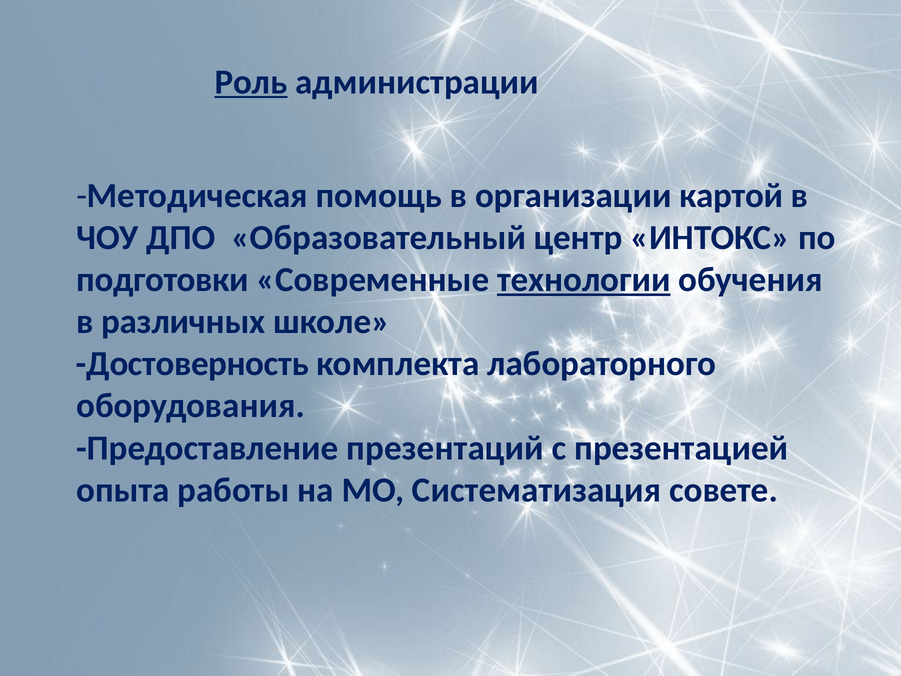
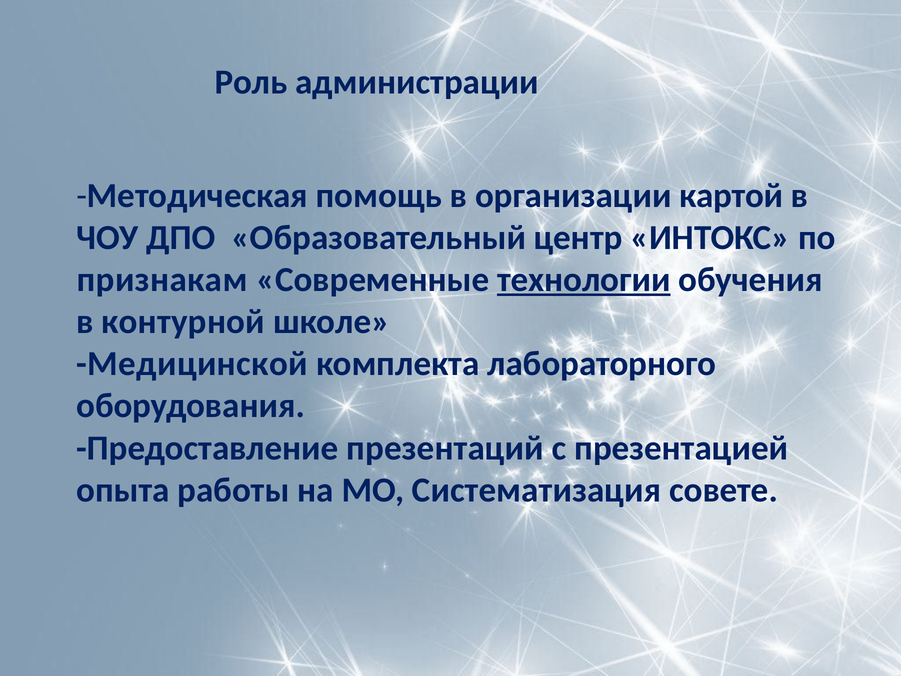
Роль underline: present -> none
подготовки: подготовки -> признакам
различных: различных -> контурной
Достоверность: Достоверность -> Медицинской
